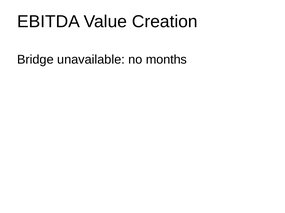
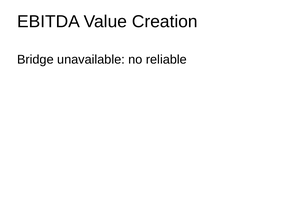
months: months -> reliable
